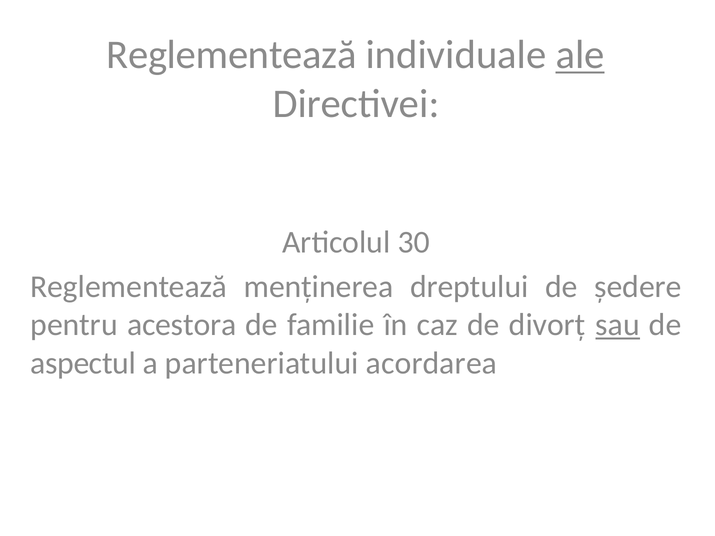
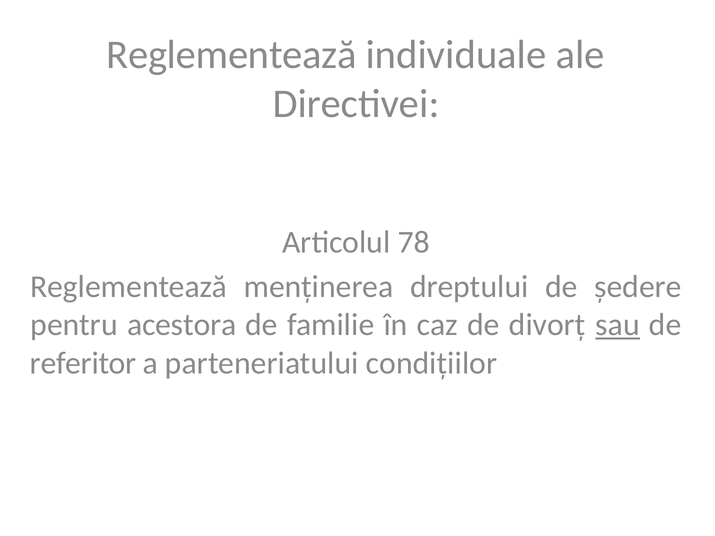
ale underline: present -> none
30: 30 -> 78
aspectul: aspectul -> referitor
acordarea: acordarea -> condițiilor
